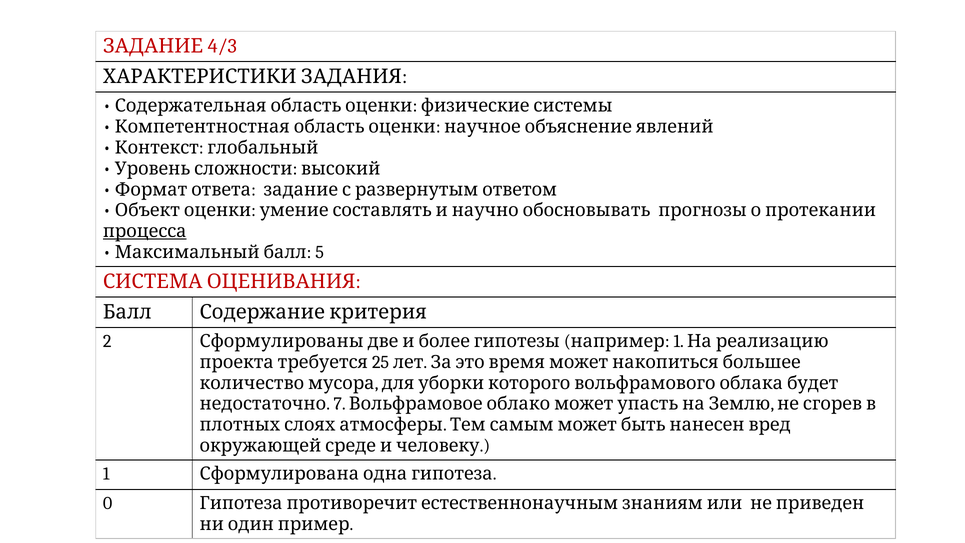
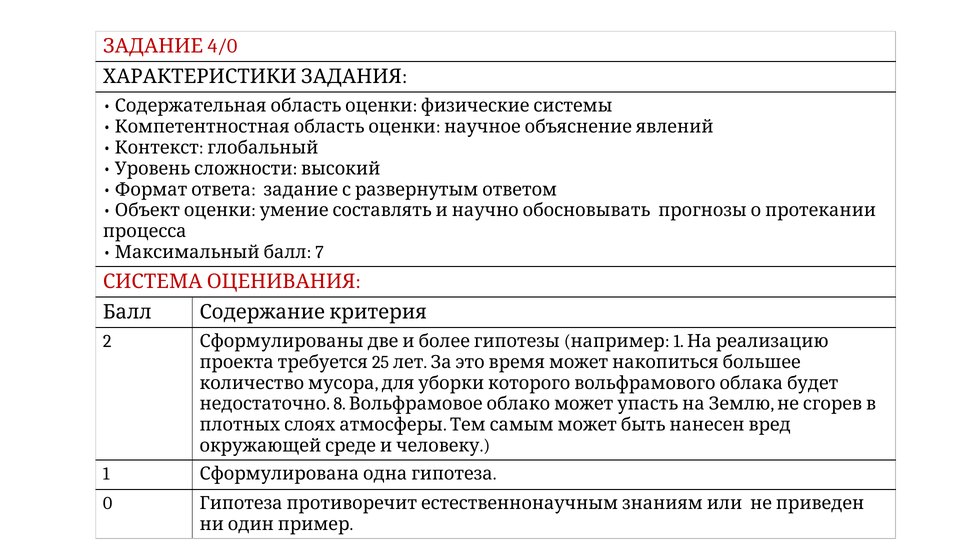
4/3: 4/3 -> 4/0
процесса underline: present -> none
5: 5 -> 7
7: 7 -> 8
